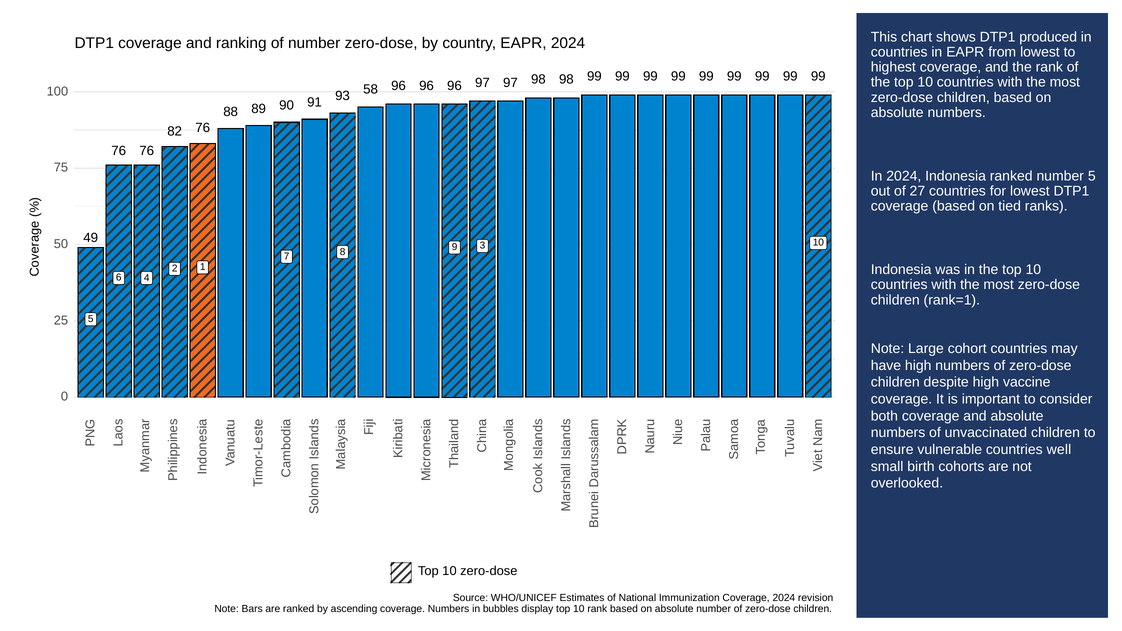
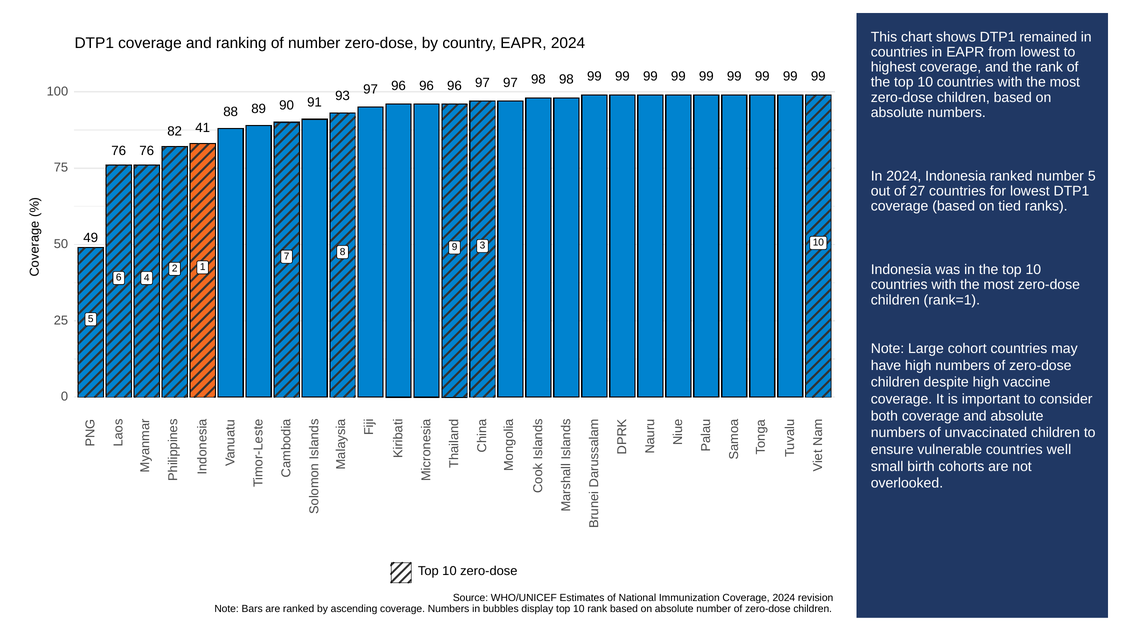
produced: produced -> remained
93 58: 58 -> 97
82 76: 76 -> 41
